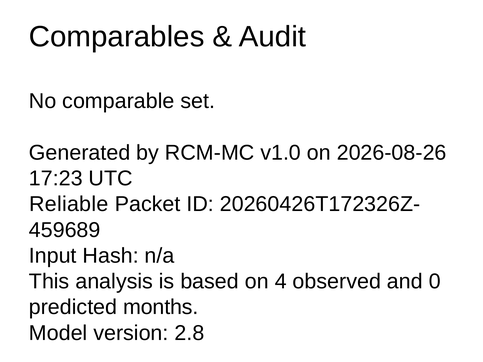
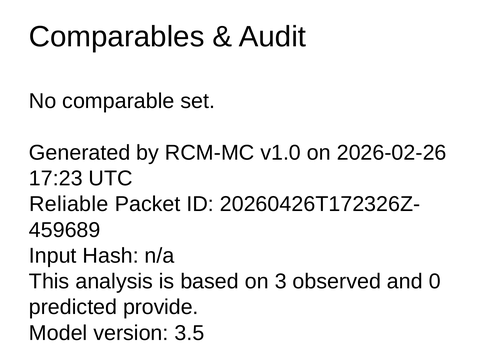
2026-08-26: 2026-08-26 -> 2026-02-26
4: 4 -> 3
months: months -> provide
2.8: 2.8 -> 3.5
